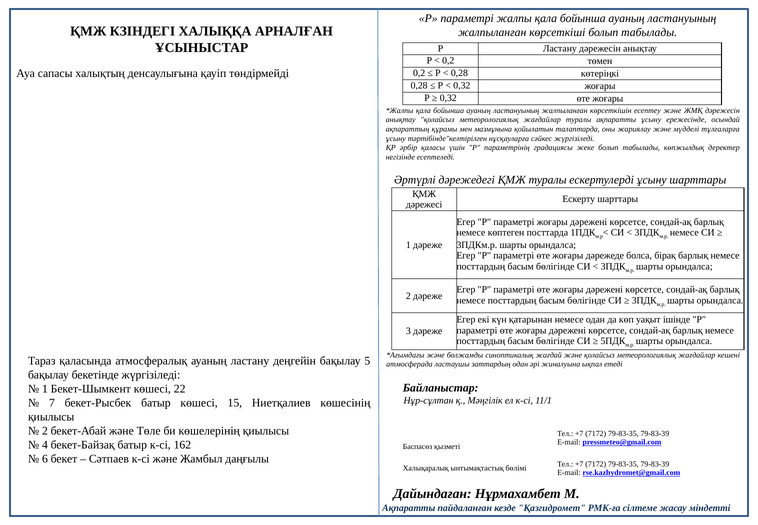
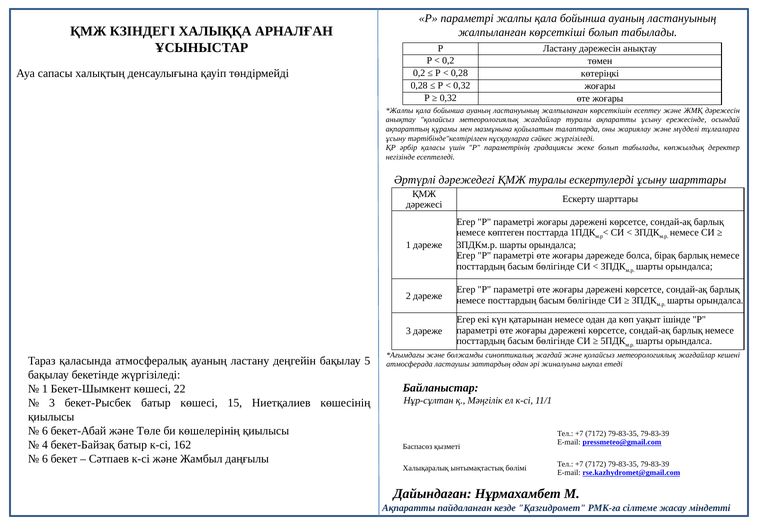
7 at (52, 403): 7 -> 3
2 at (45, 431): 2 -> 6
